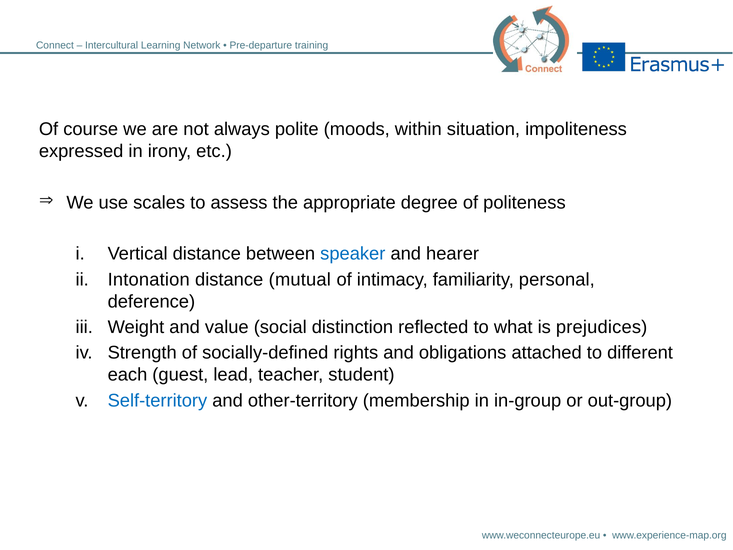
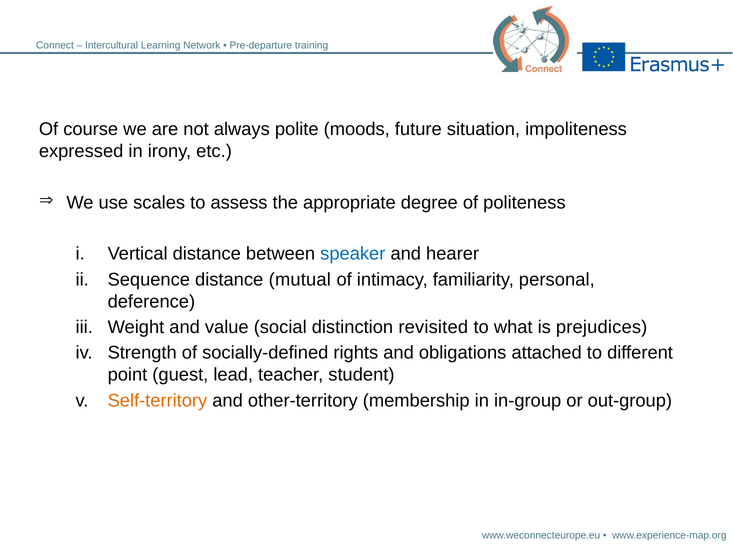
within: within -> future
Intonation: Intonation -> Sequence
reflected: reflected -> revisited
each: each -> point
Self-territory colour: blue -> orange
